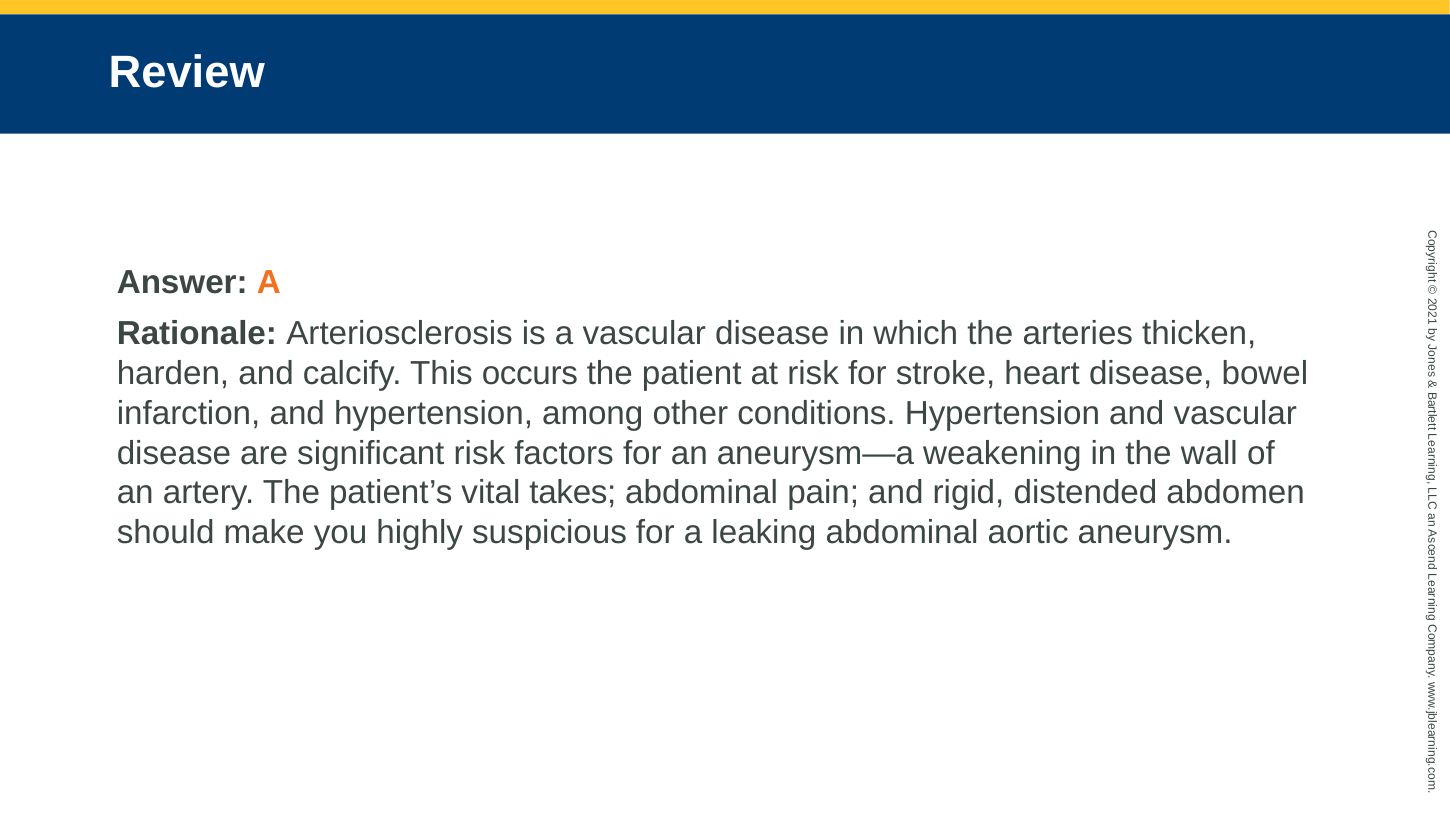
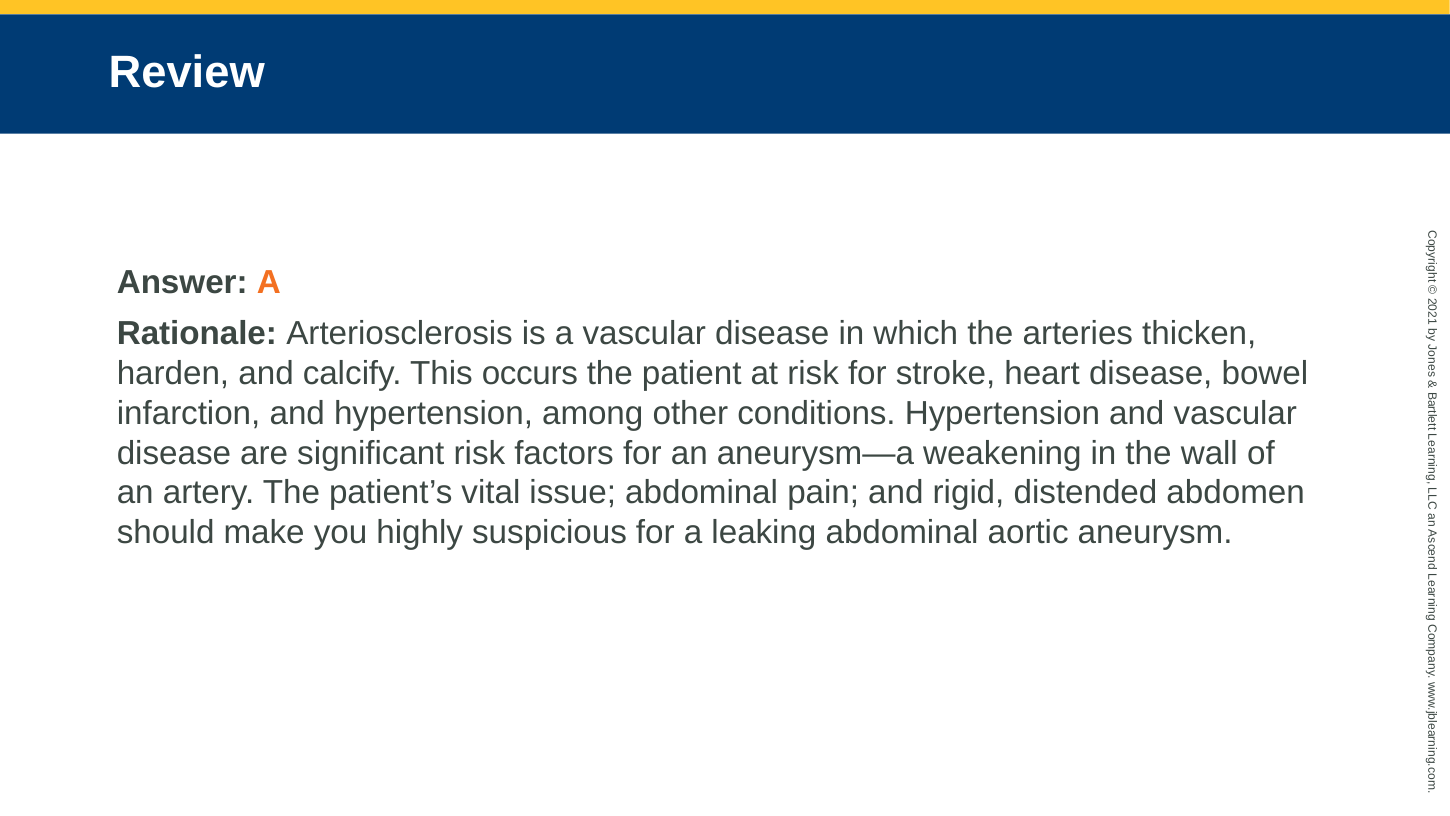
takes: takes -> issue
